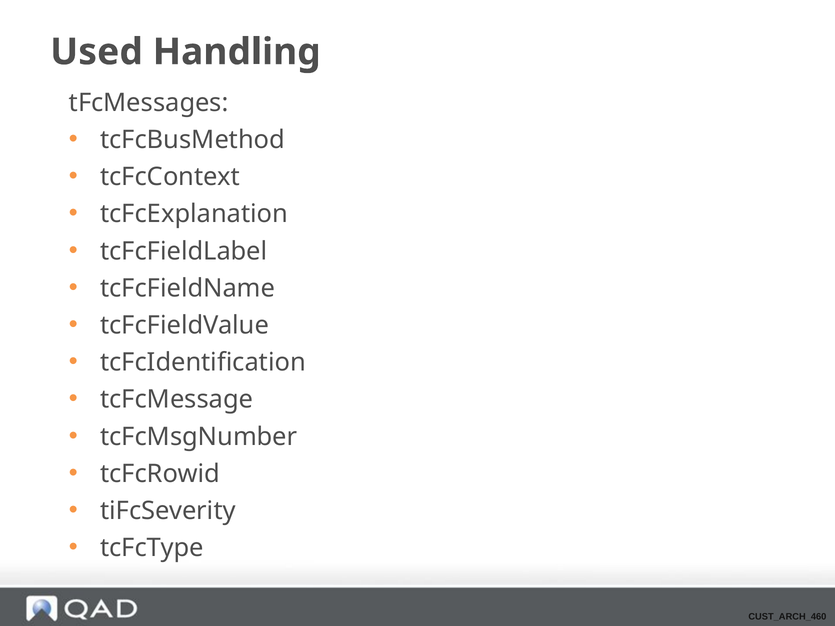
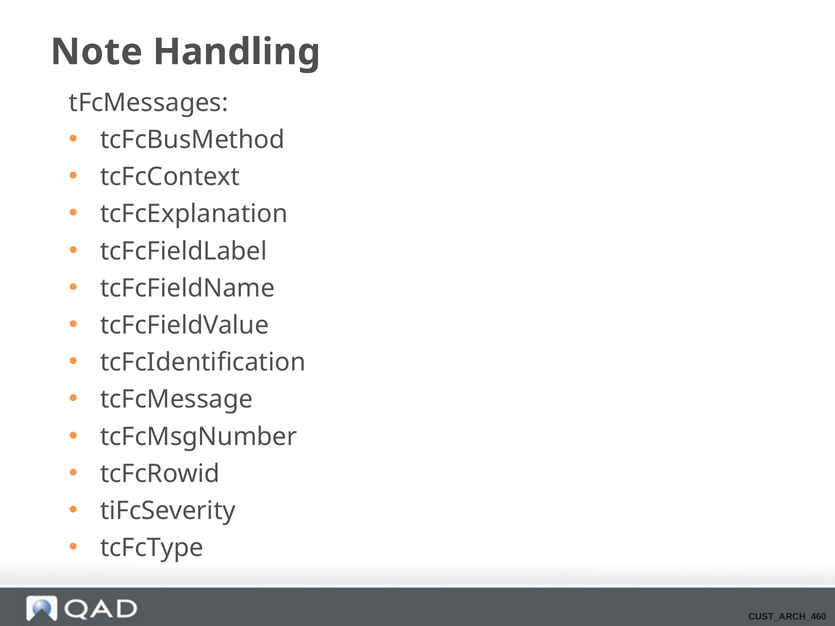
Used: Used -> Note
